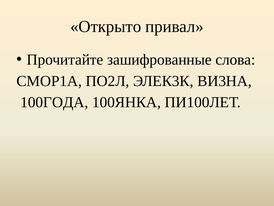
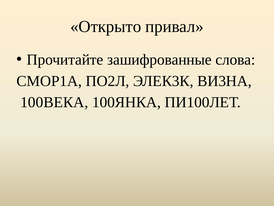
100ГОДА: 100ГОДА -> 100ВЕКА
